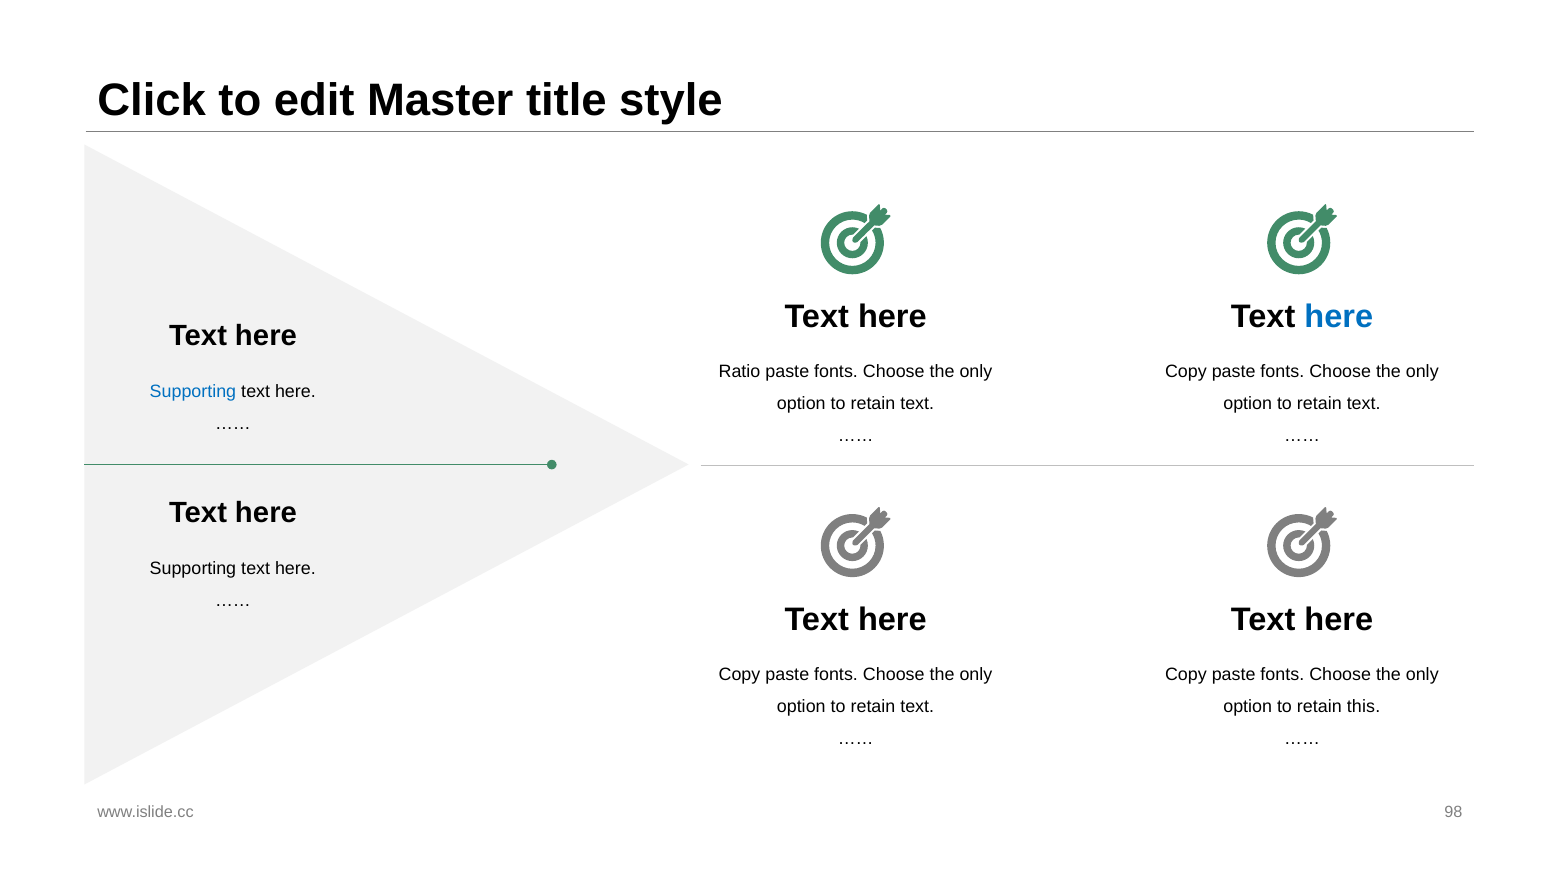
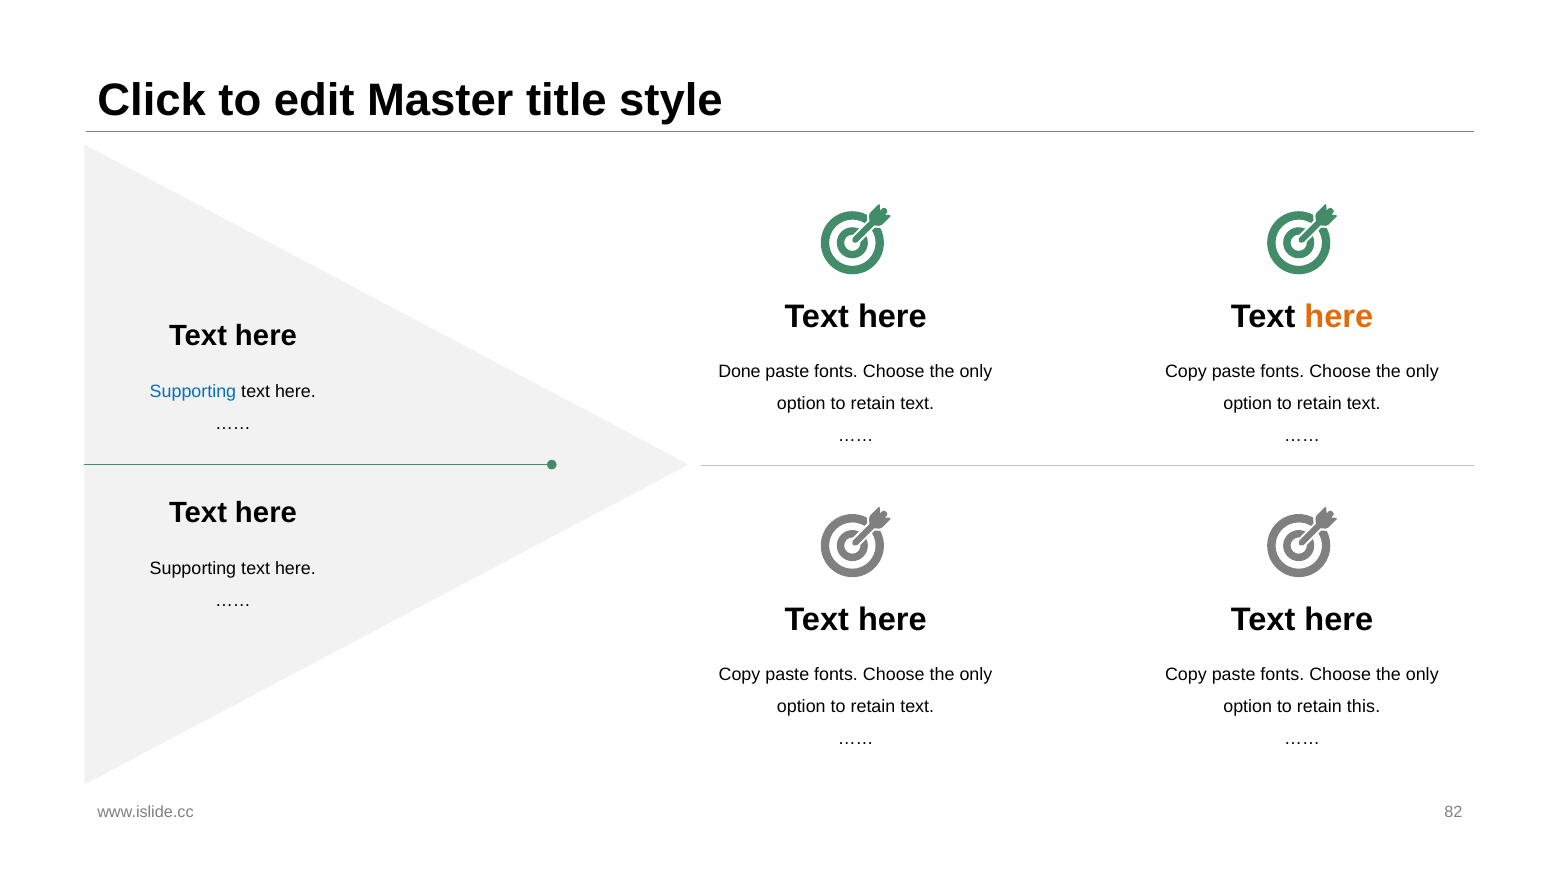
here at (1339, 317) colour: blue -> orange
Ratio: Ratio -> Done
98: 98 -> 82
